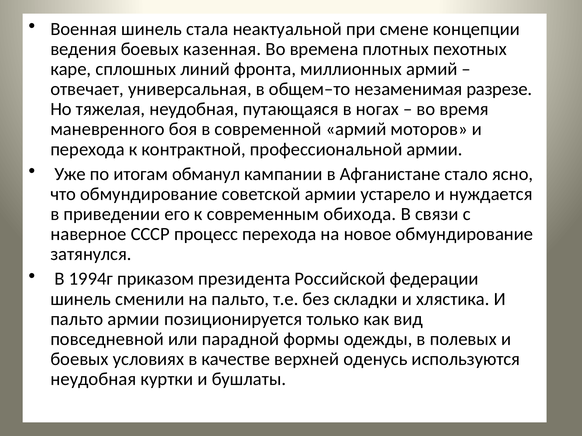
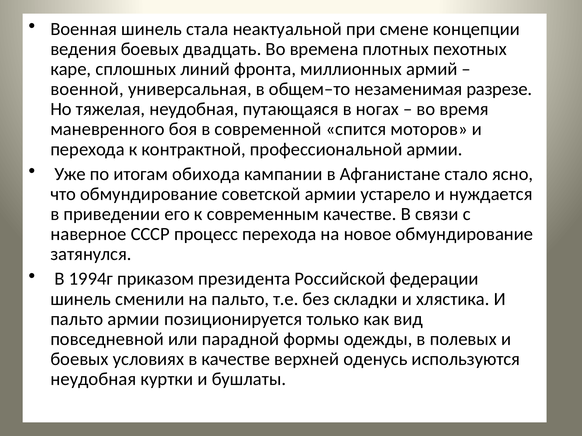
казенная: казенная -> двадцать
отвечает: отвечает -> военной
современной армий: армий -> спится
обманул: обманул -> обихода
современным обихода: обихода -> качестве
